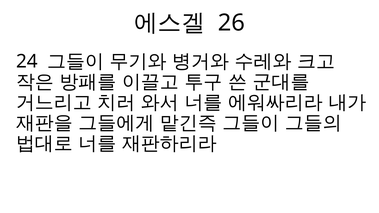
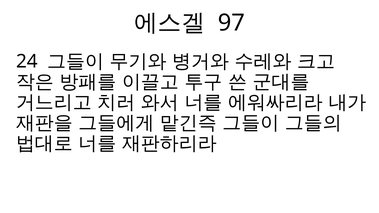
26: 26 -> 97
